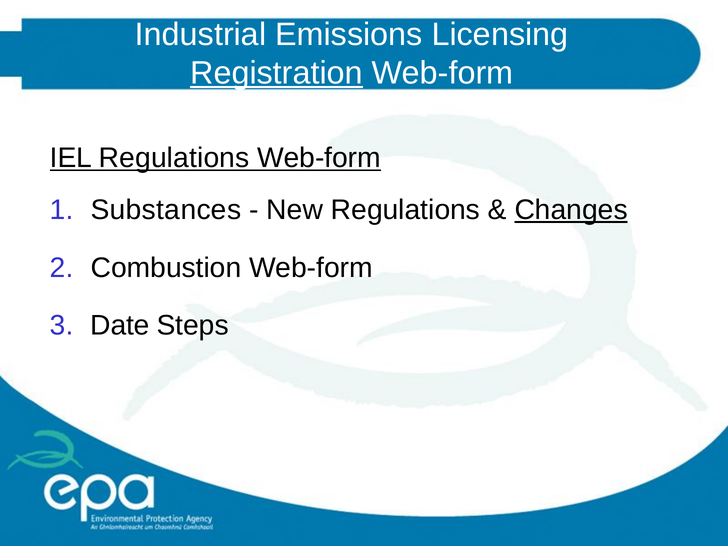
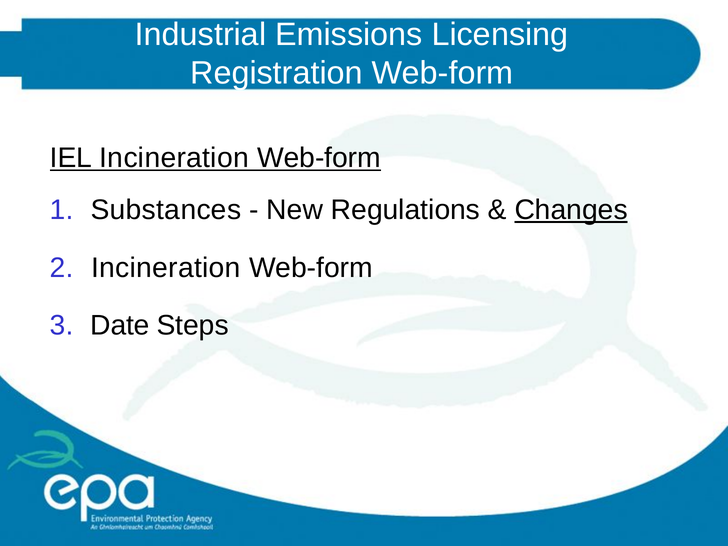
Registration underline: present -> none
IEL Regulations: Regulations -> Incineration
Combustion at (166, 268): Combustion -> Incineration
